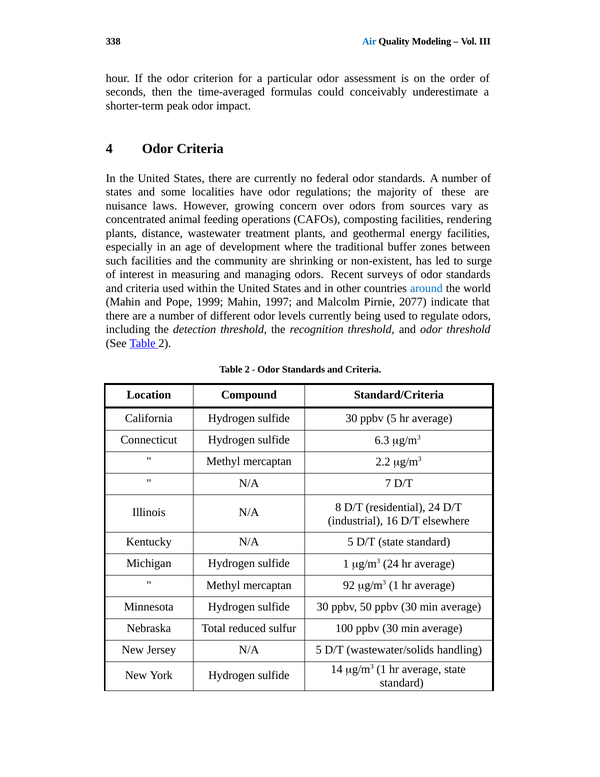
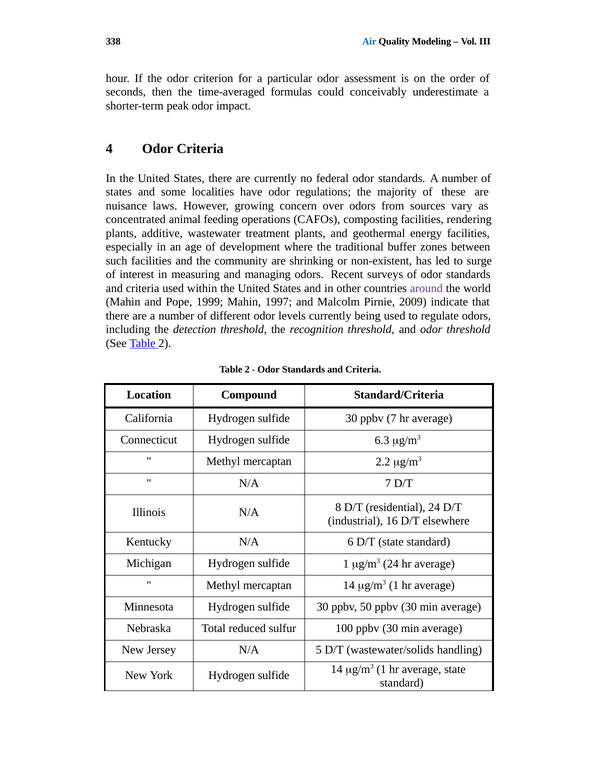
distance: distance -> additive
around colour: blue -> purple
2077: 2077 -> 2009
ppbv 5: 5 -> 7
Kentucky N/A 5: 5 -> 6
mercaptan 92: 92 -> 14
